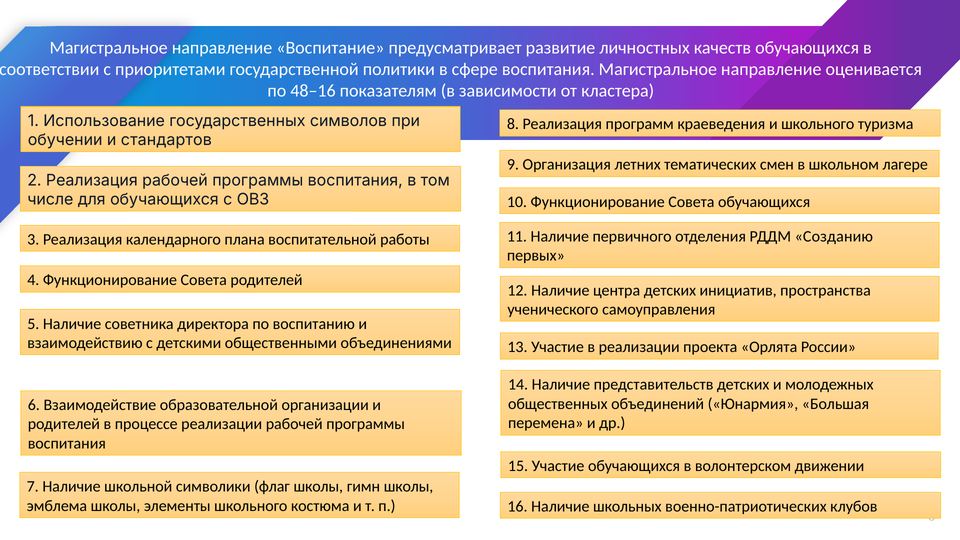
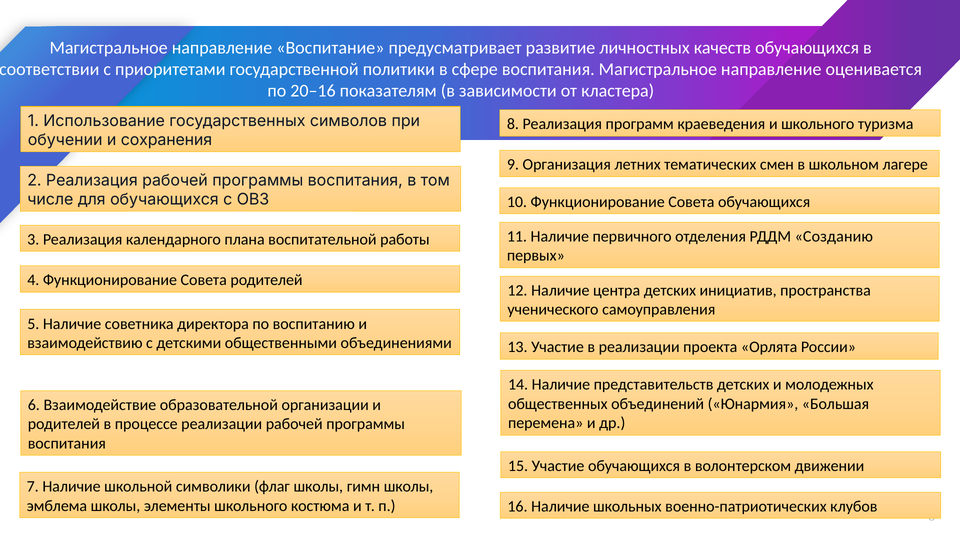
48–16: 48–16 -> 20–16
стандартов: стандартов -> сохранения
